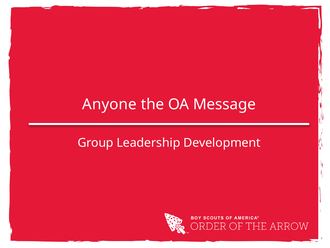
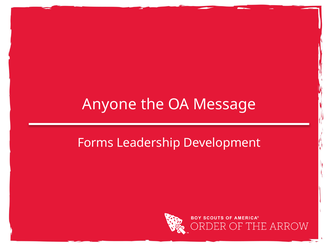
Group: Group -> Forms
